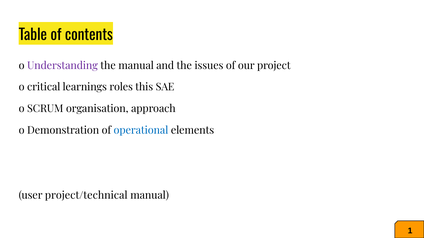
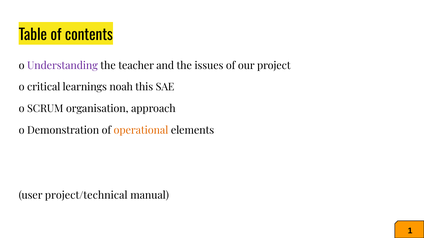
the manual: manual -> teacher
roles: roles -> noah
operational colour: blue -> orange
